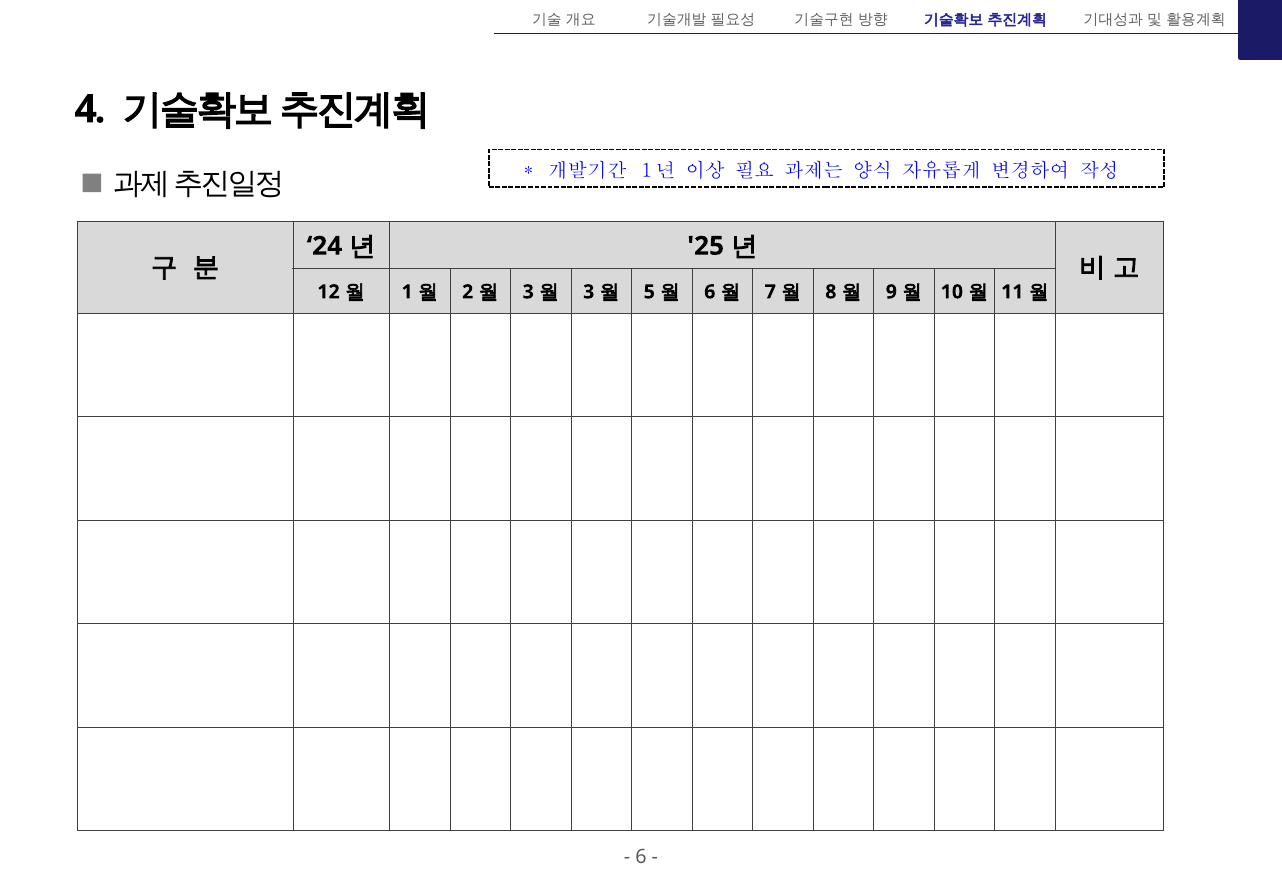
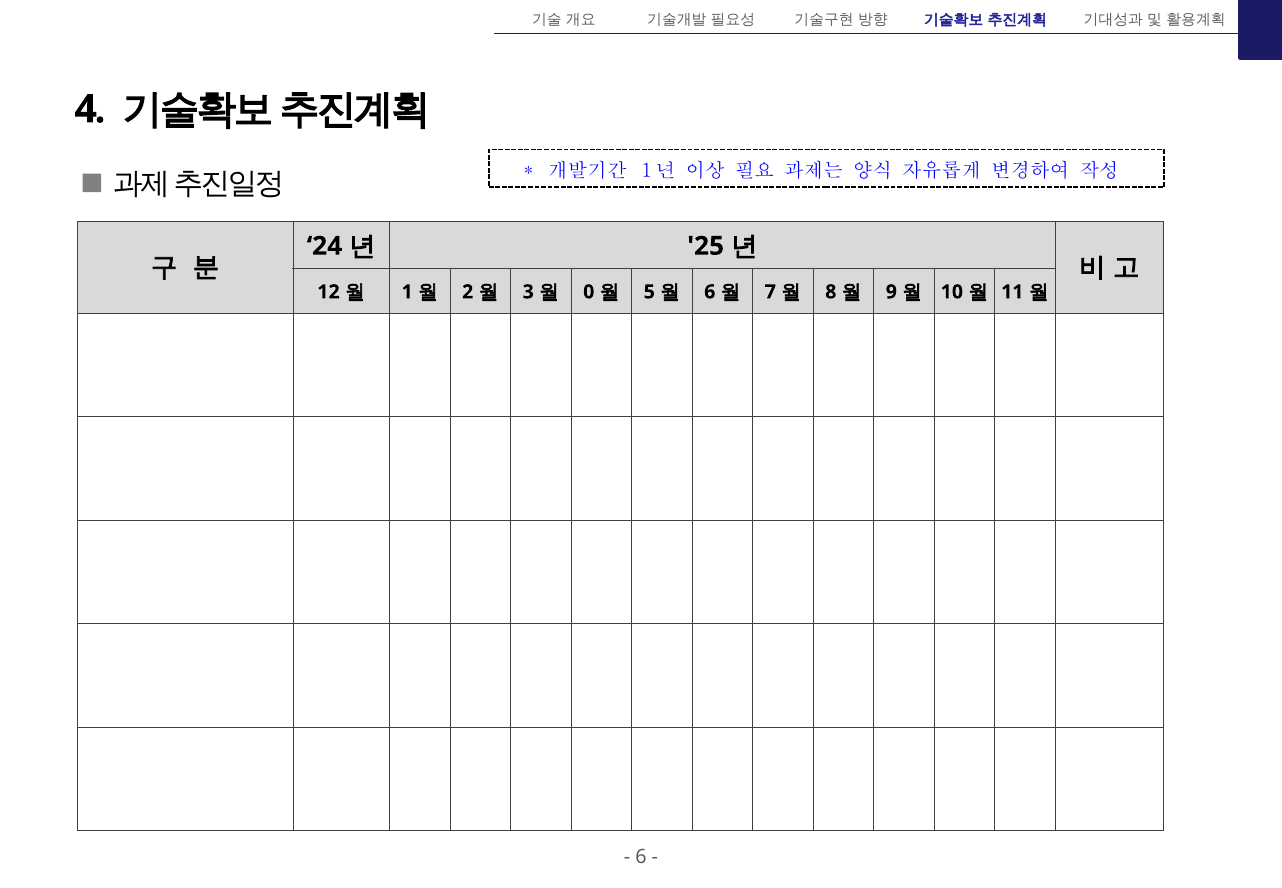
3 at (589, 292): 3 -> 0
